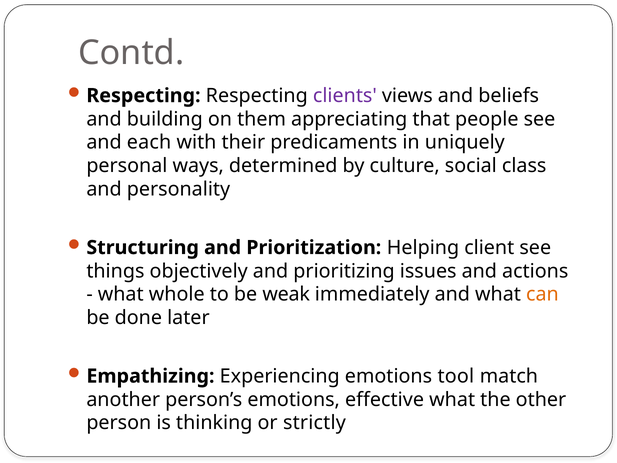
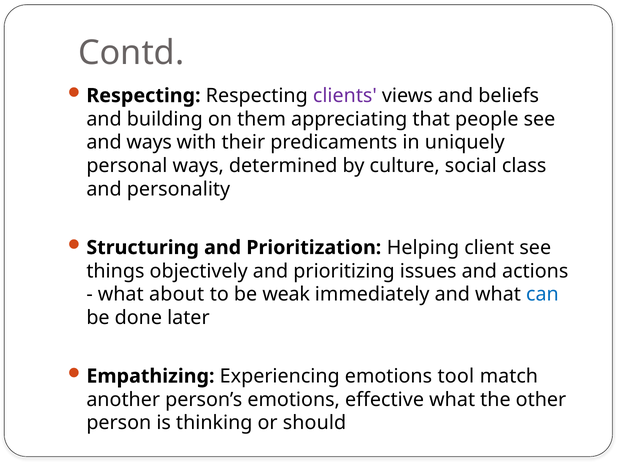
and each: each -> ways
whole: whole -> about
can colour: orange -> blue
strictly: strictly -> should
